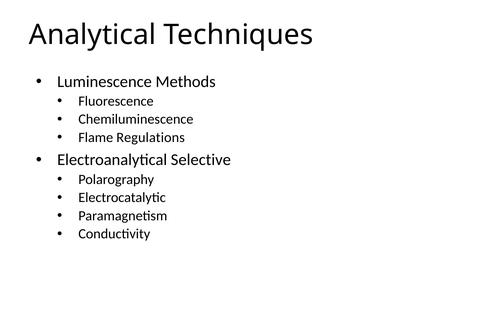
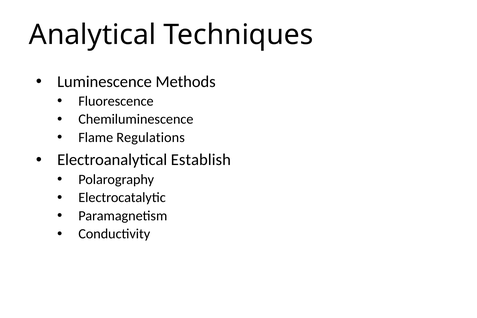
Selective: Selective -> Establish
